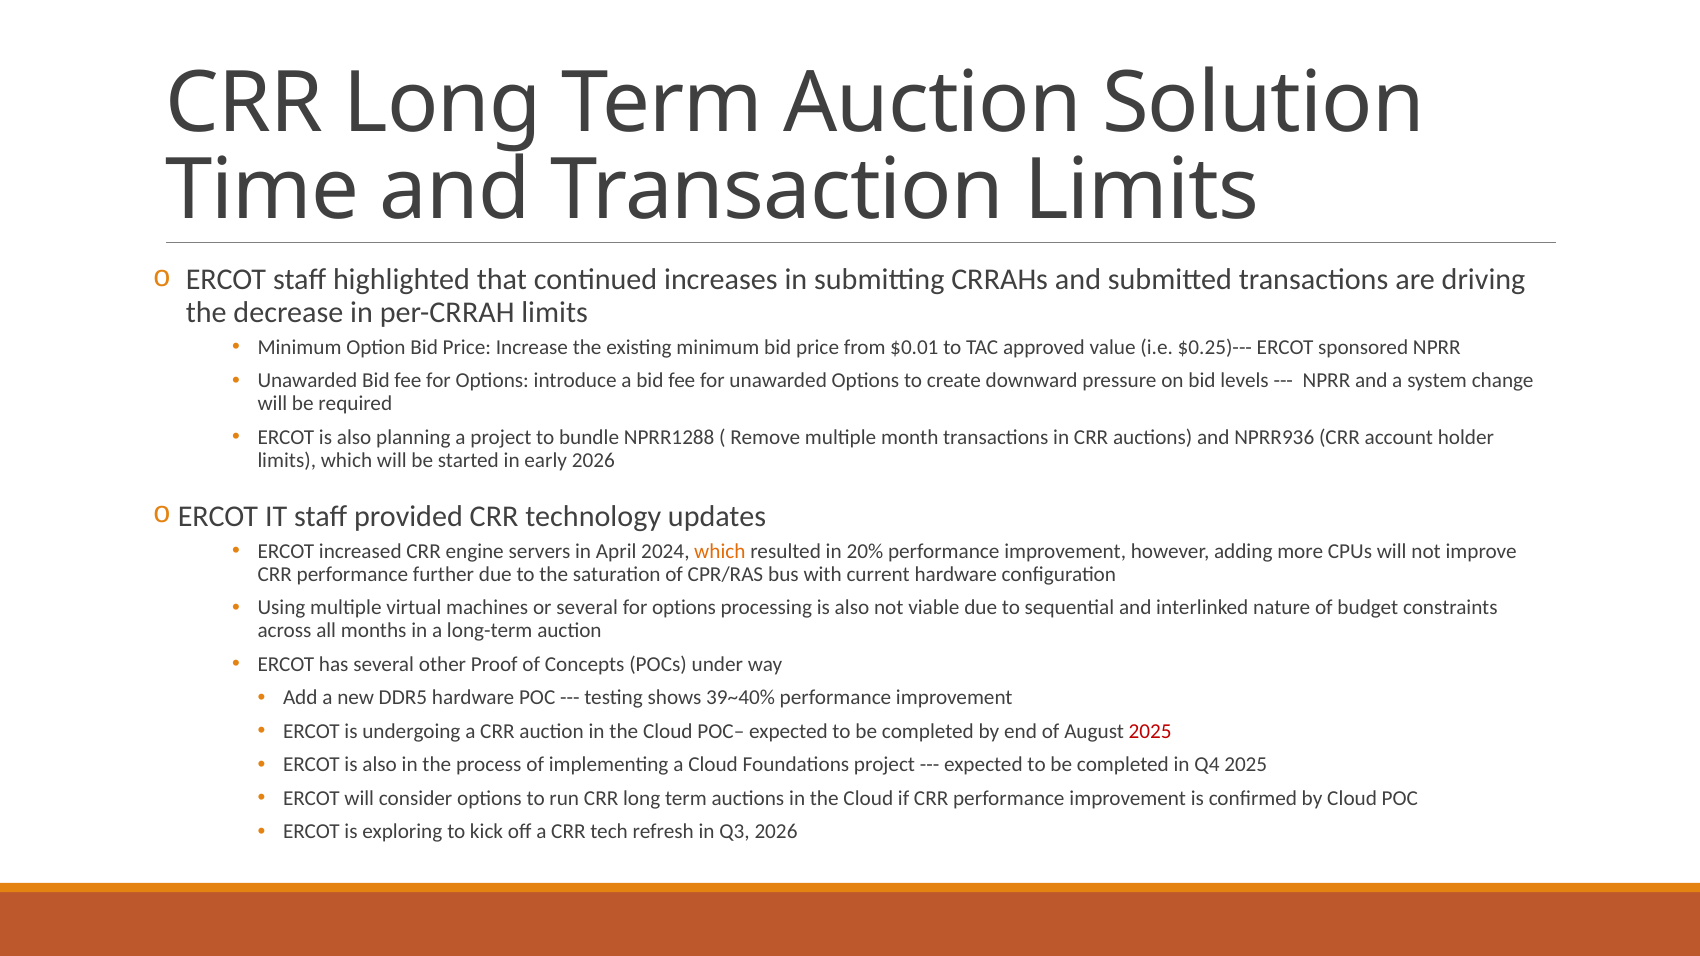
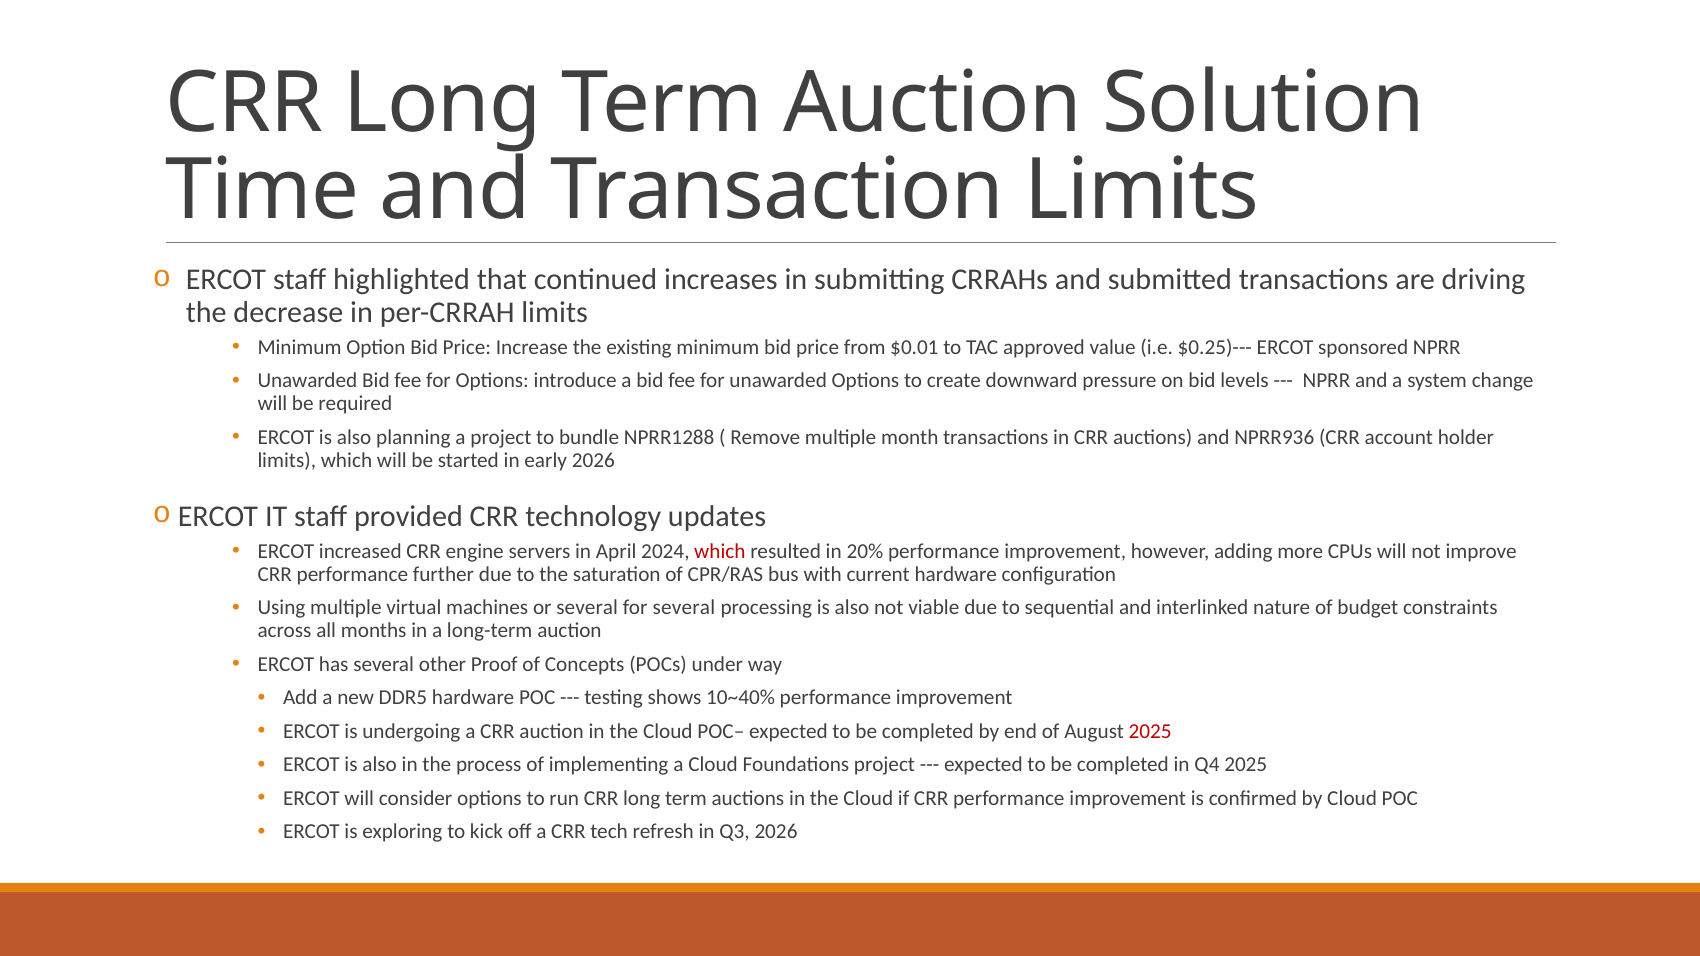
which at (720, 551) colour: orange -> red
options at (684, 608): options -> several
39~40%: 39~40% -> 10~40%
